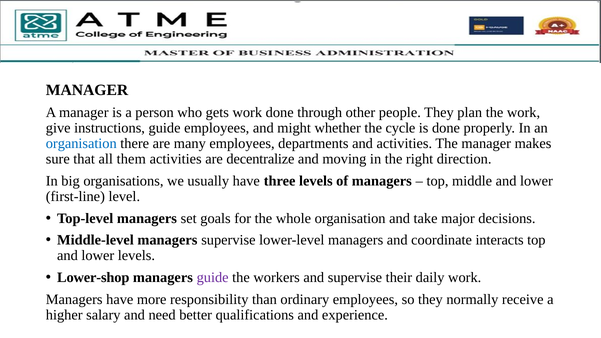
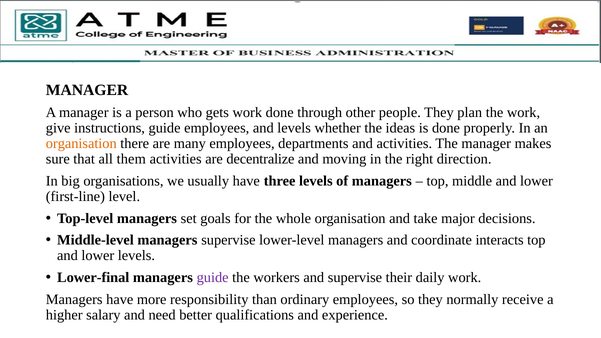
and might: might -> levels
cycle: cycle -> ideas
organisation at (81, 144) colour: blue -> orange
Lower-shop: Lower-shop -> Lower-final
